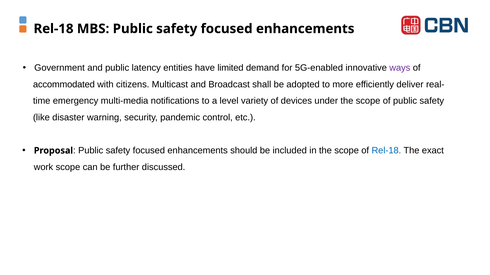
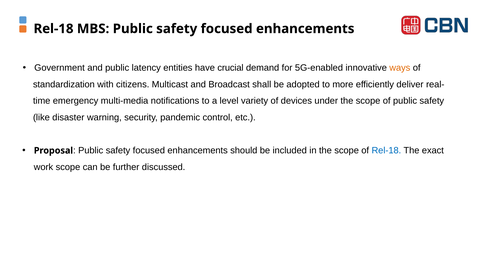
limited: limited -> crucial
ways colour: purple -> orange
accommodated: accommodated -> standardization
